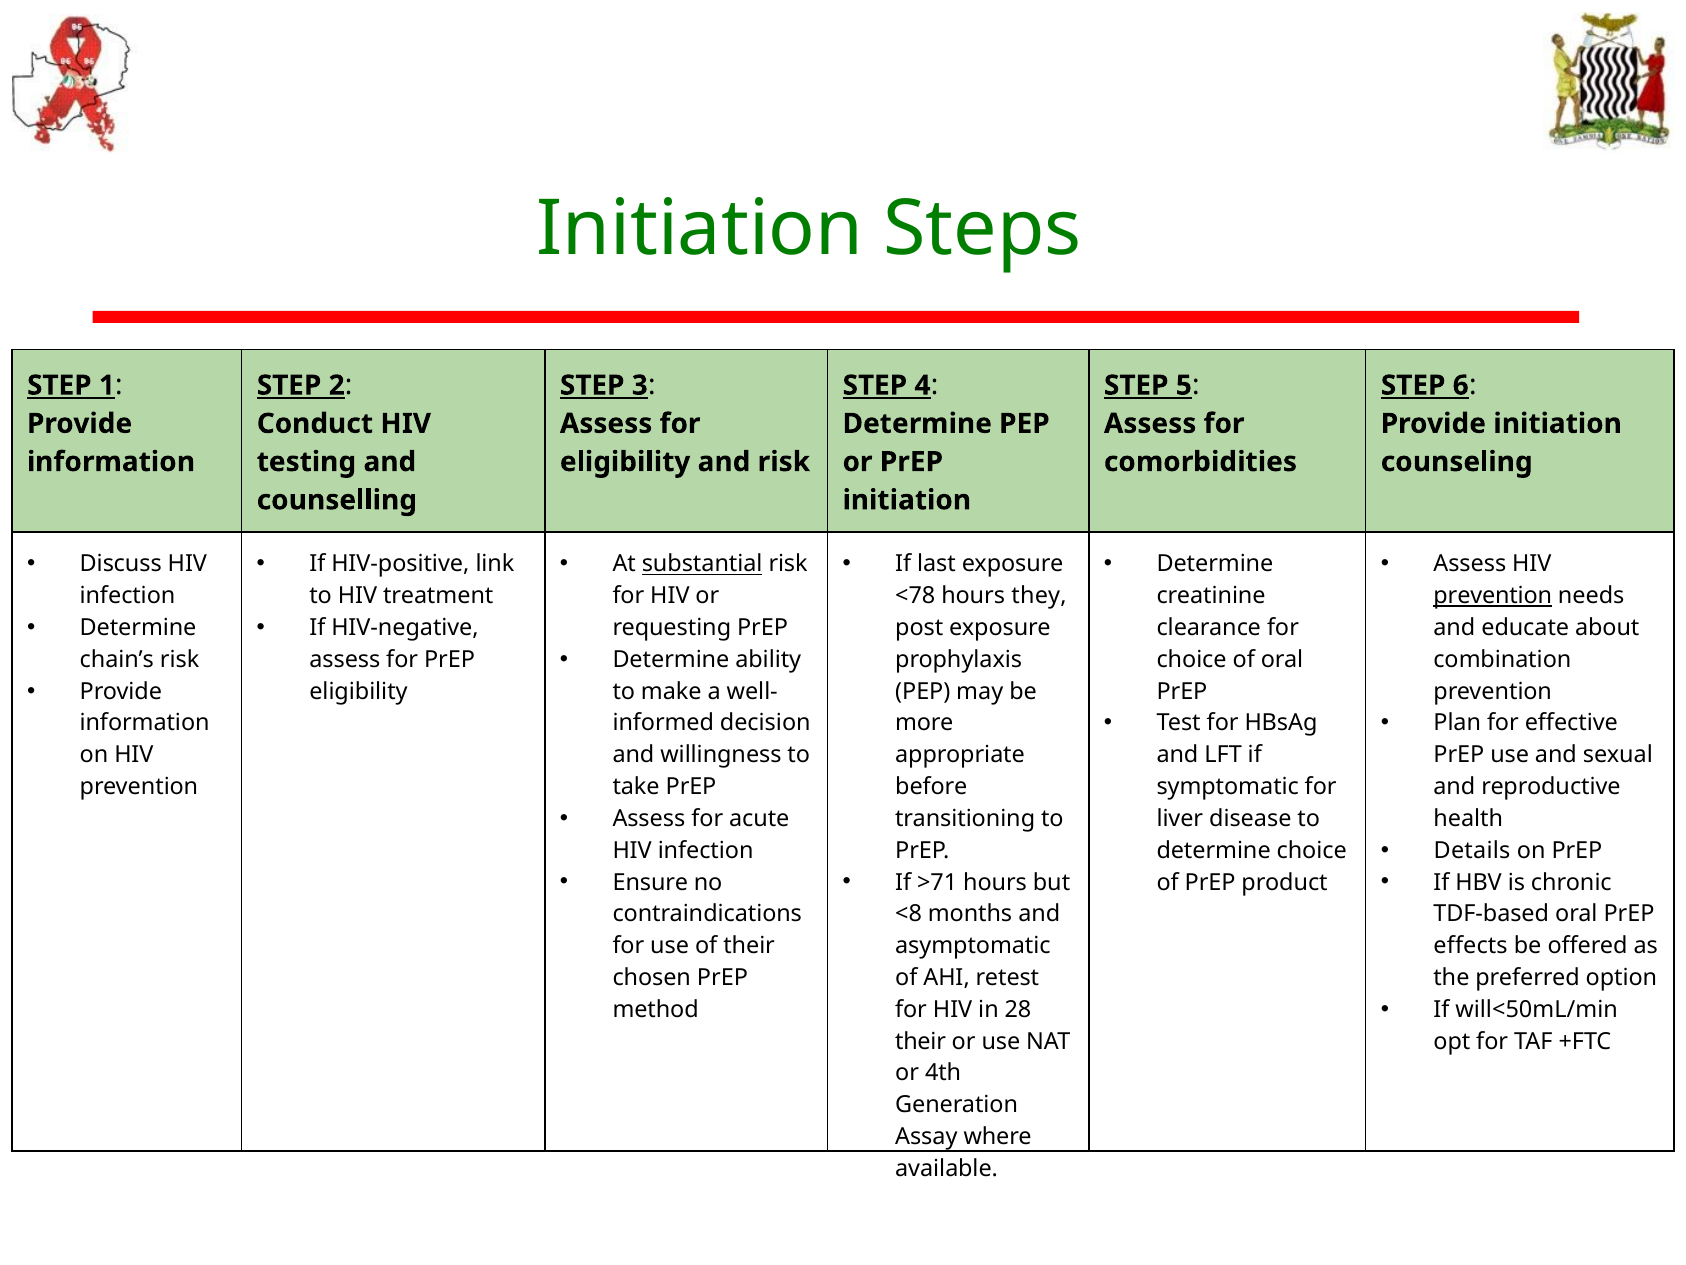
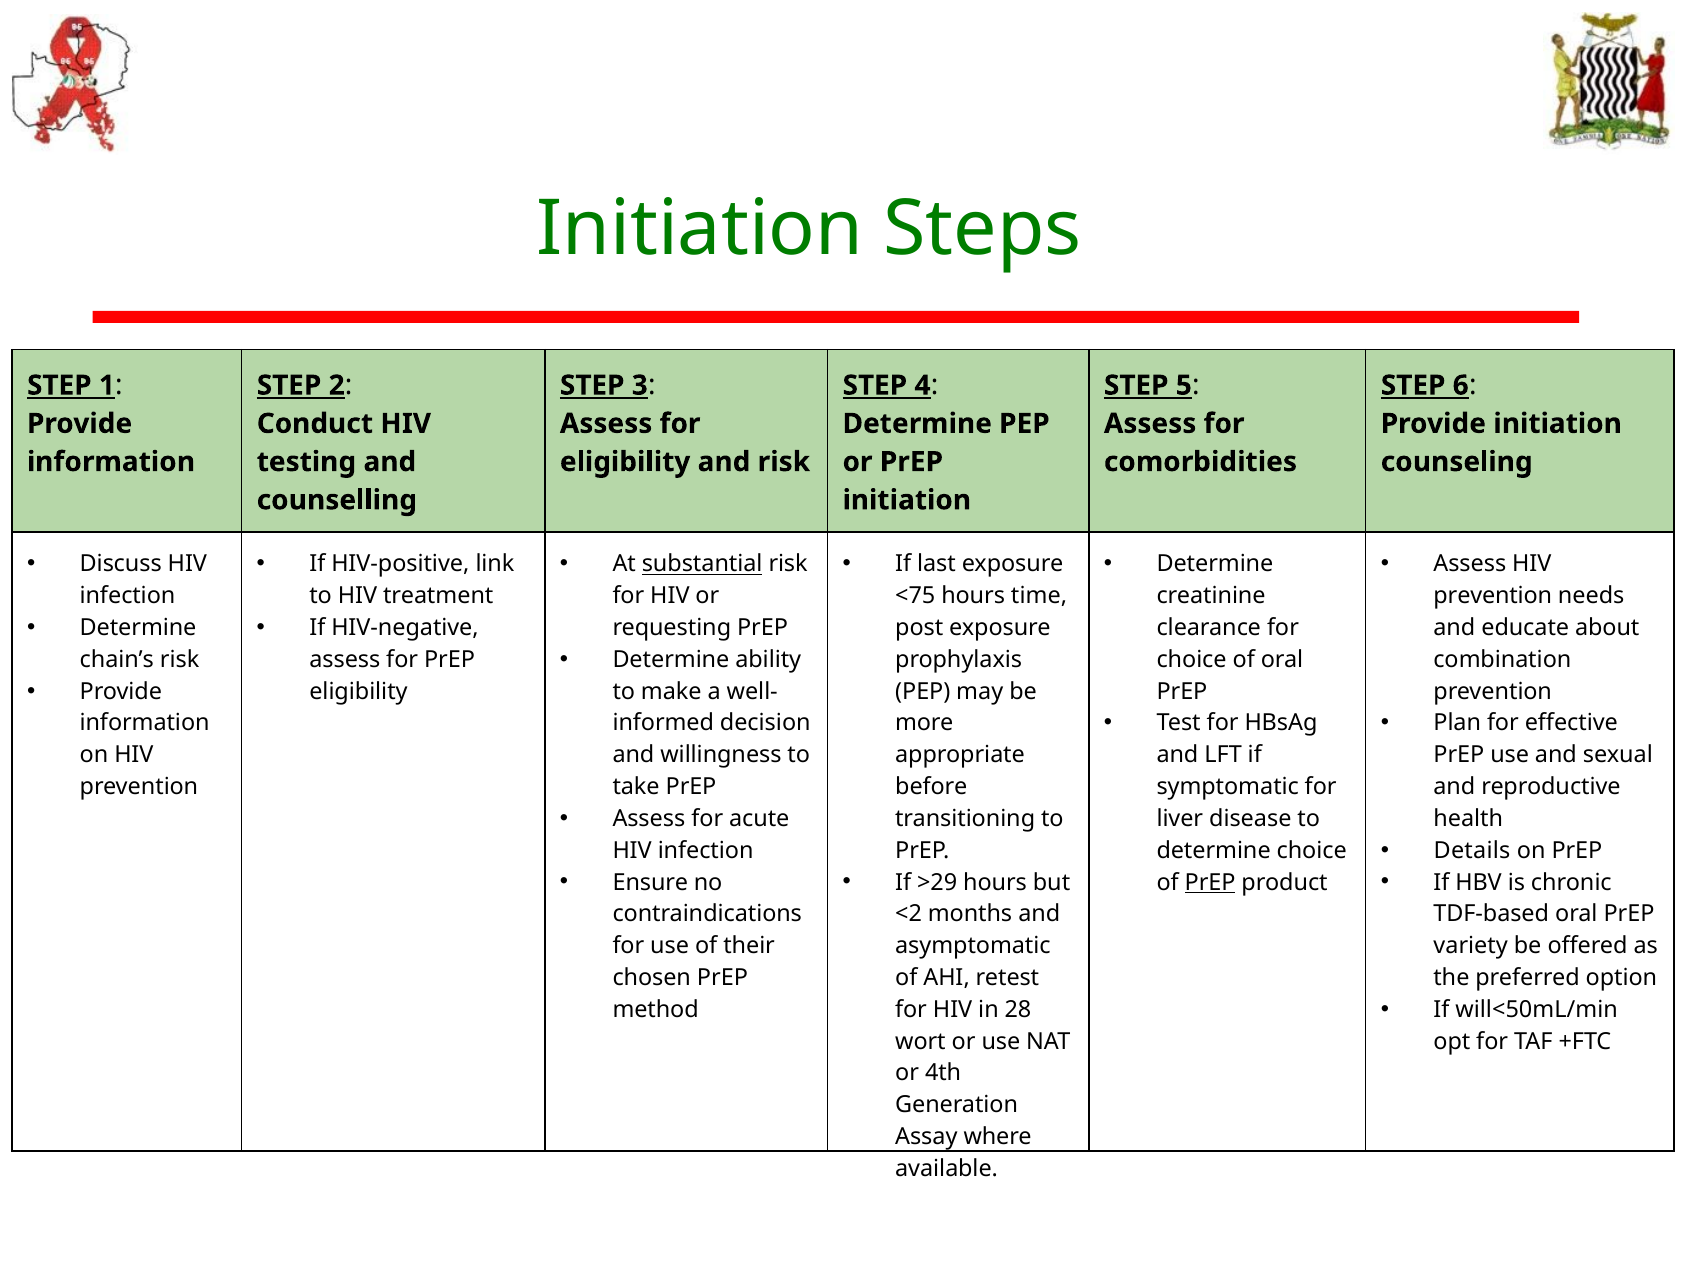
<78: <78 -> <75
they: they -> time
prevention at (1493, 596) underline: present -> none
>71: >71 -> >29
PrEP at (1210, 882) underline: none -> present
<8: <8 -> <2
effects: effects -> variety
their at (920, 1041): their -> wort
